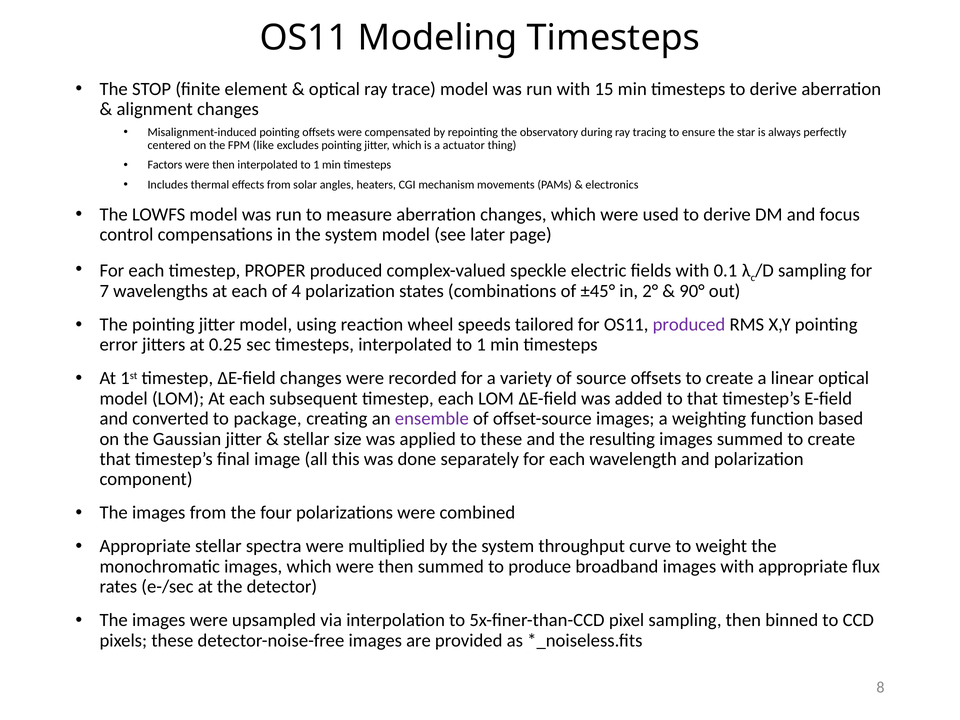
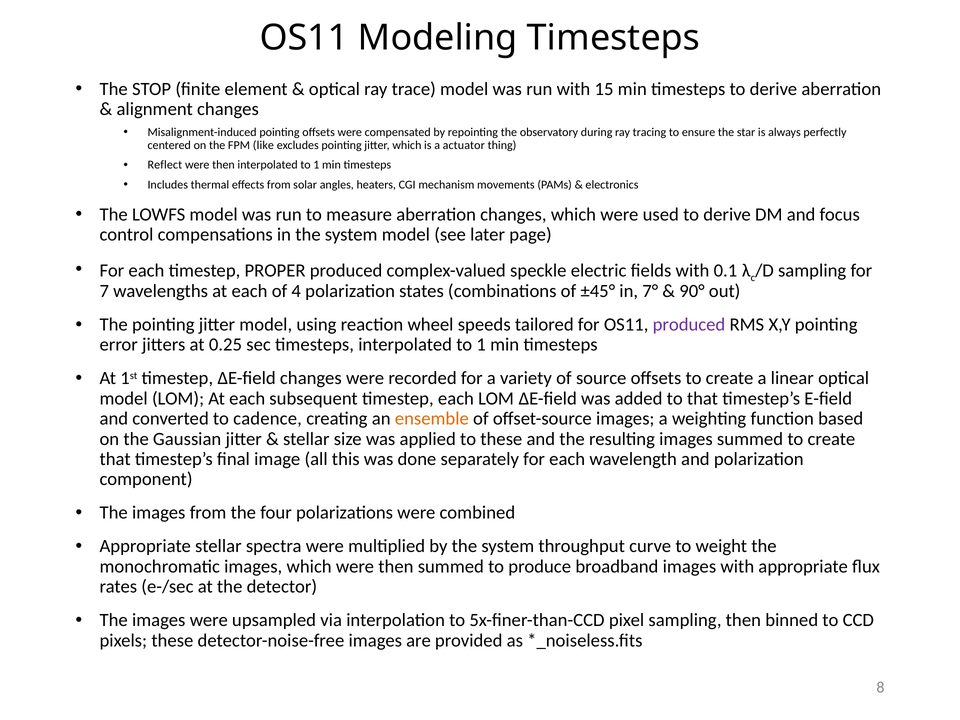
Factors: Factors -> Reflect
2°: 2° -> 7°
package: package -> cadence
ensemble colour: purple -> orange
